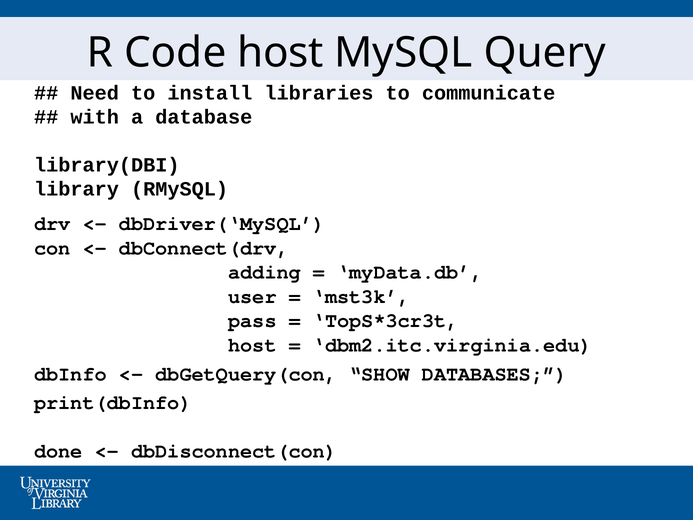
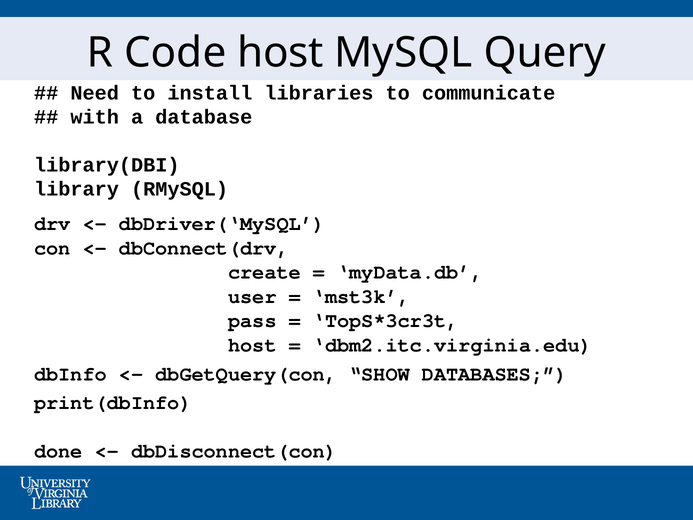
adding: adding -> create
